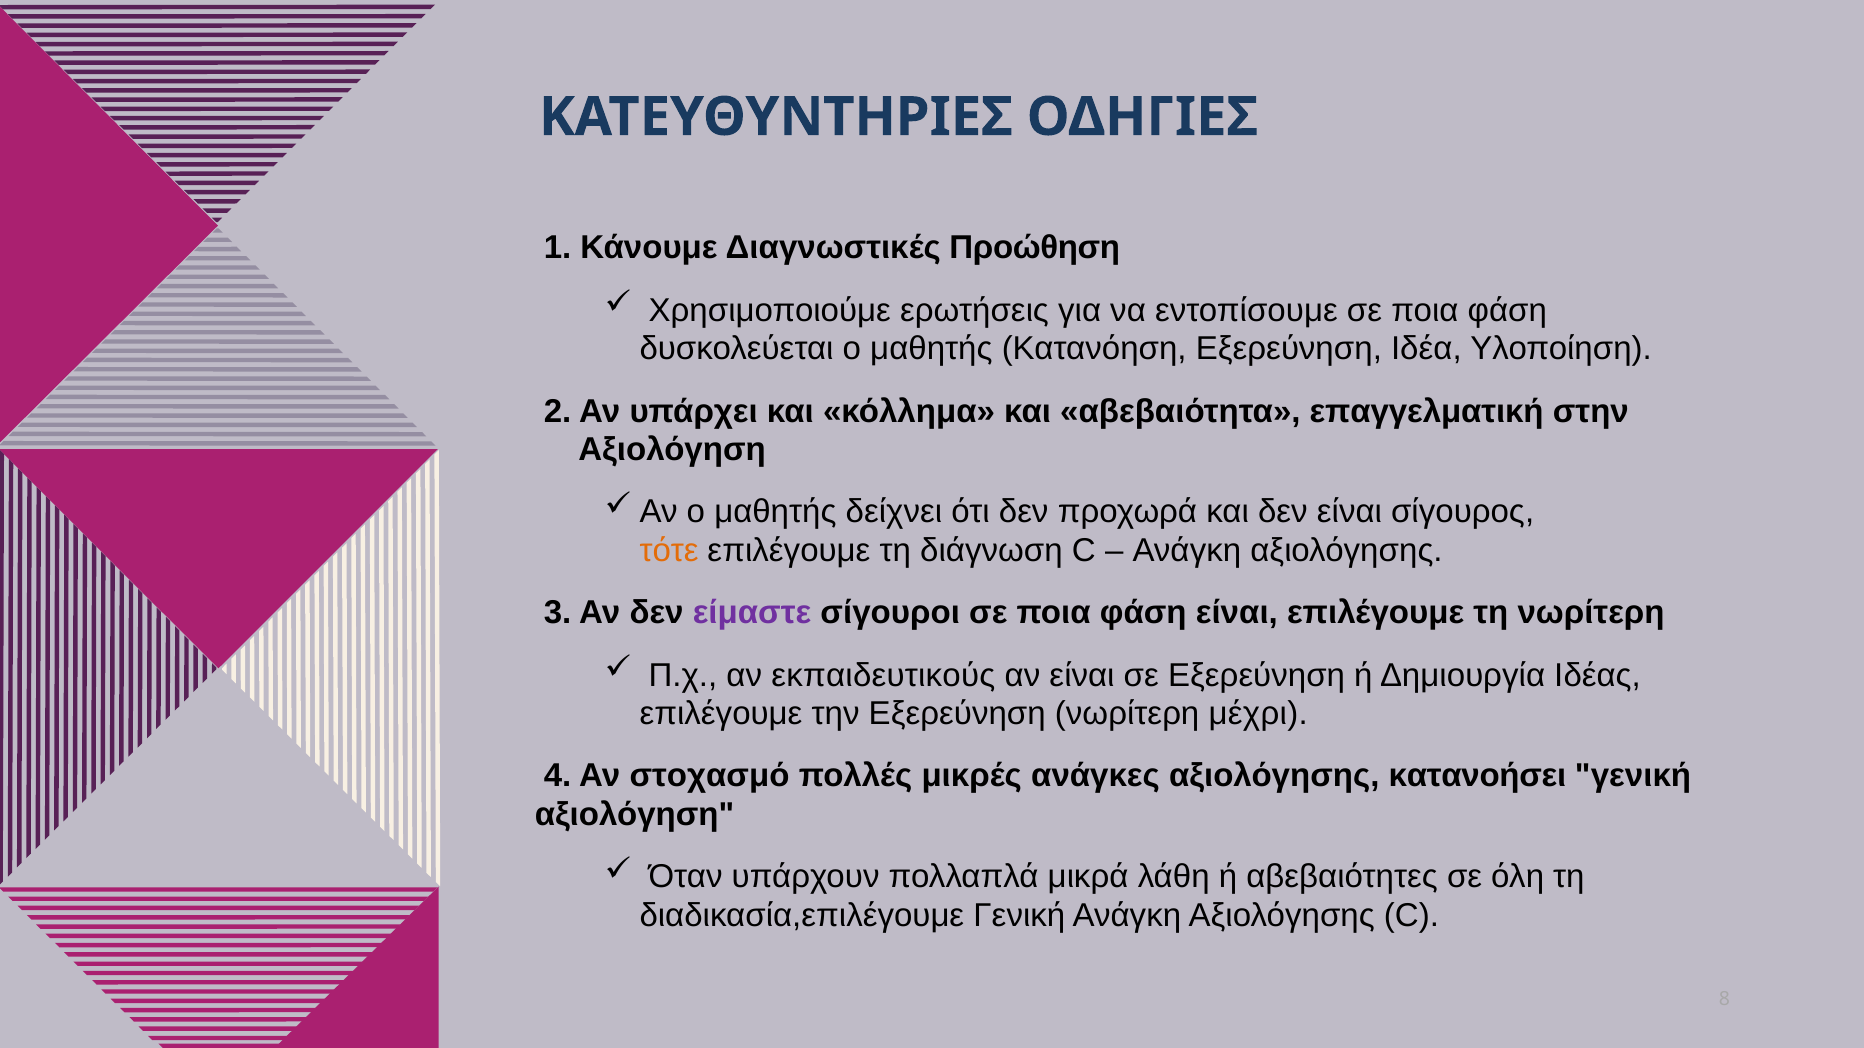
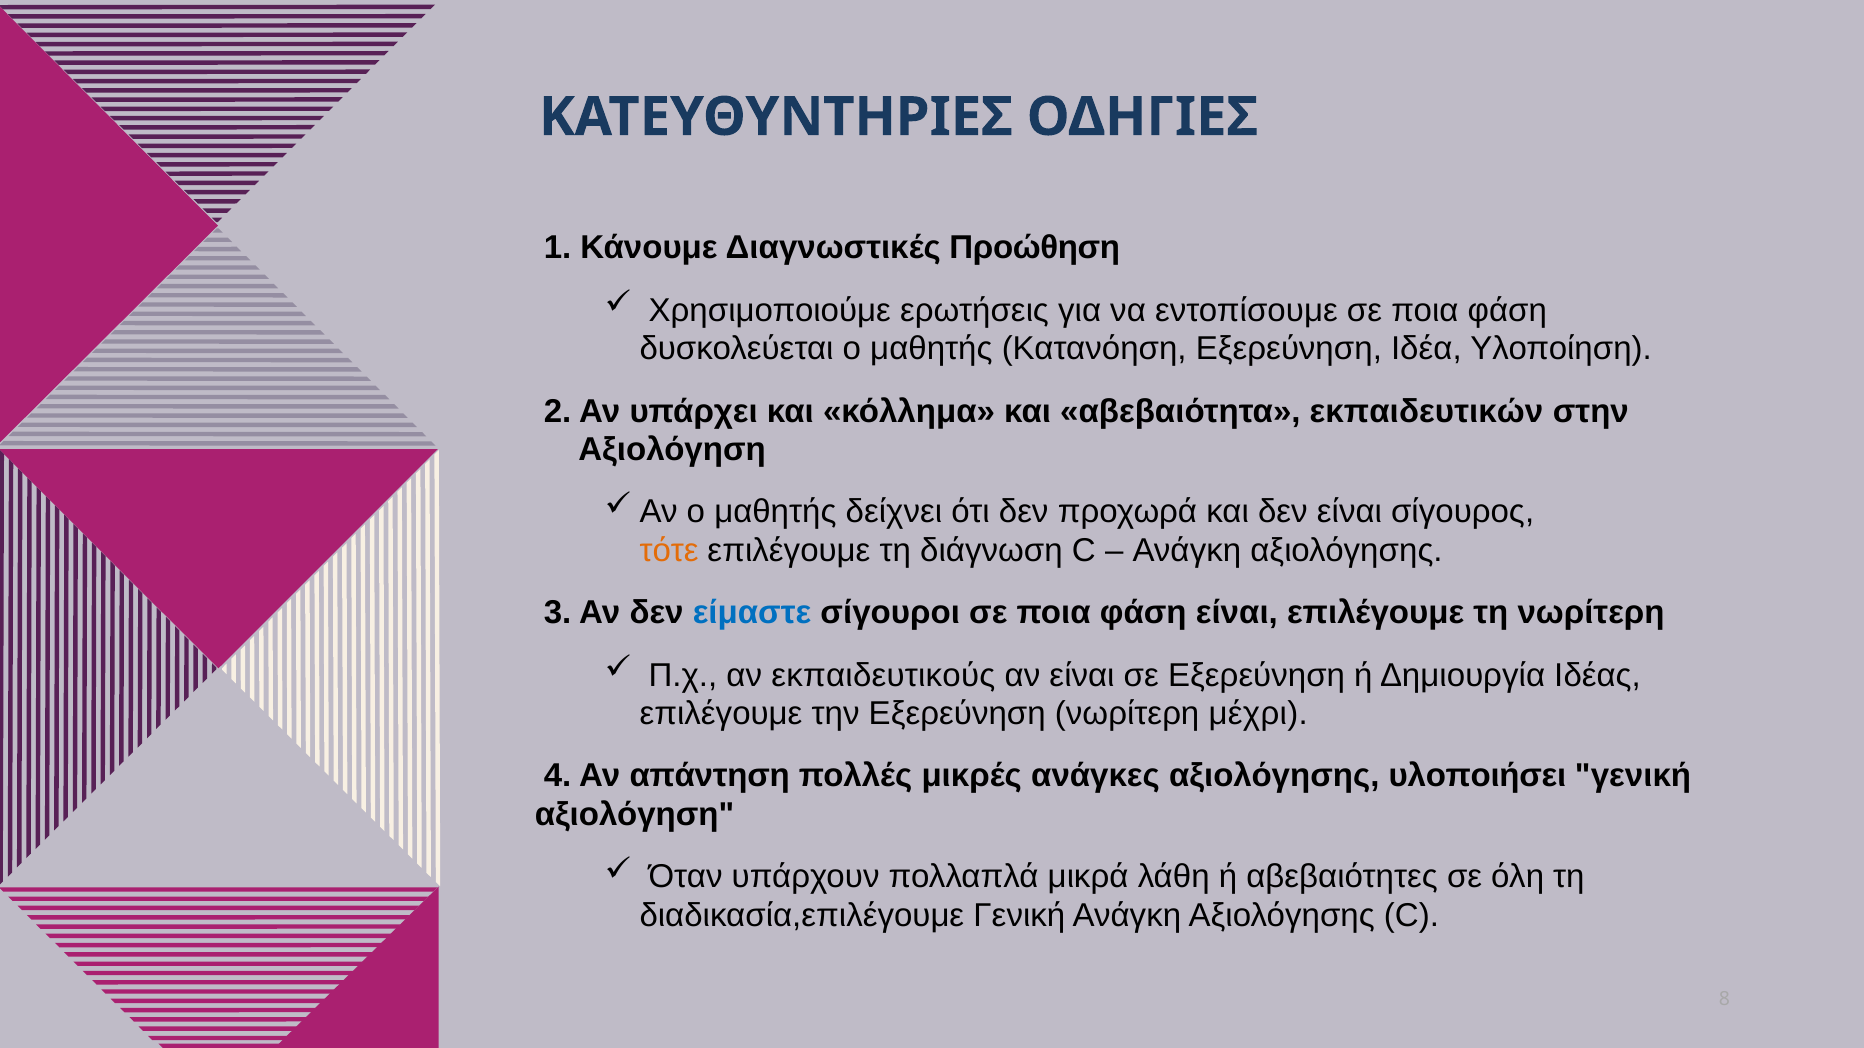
επαγγελματική: επαγγελματική -> εκπαιδευτικών
είμαστε colour: purple -> blue
στοχασμό: στοχασμό -> απάντηση
κατανοήσει: κατανοήσει -> υλοποιήσει
